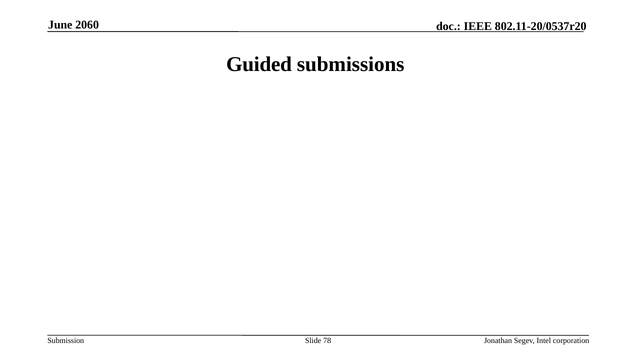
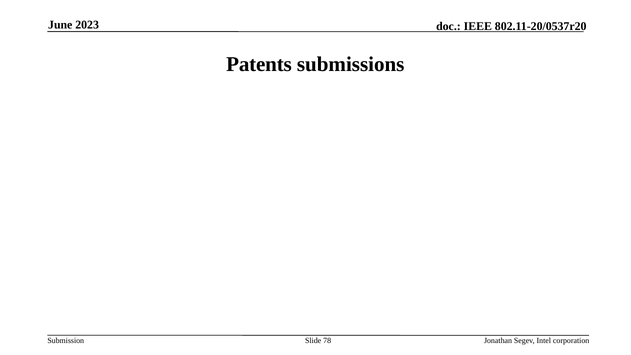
2060: 2060 -> 2023
Guided: Guided -> Patents
